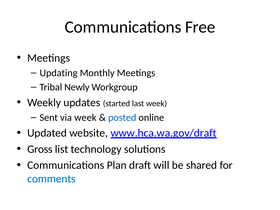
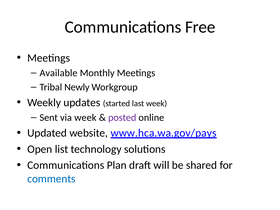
Updating: Updating -> Available
posted colour: blue -> purple
www.hca.wa.gov/draft: www.hca.wa.gov/draft -> www.hca.wa.gov/pays
Gross: Gross -> Open
